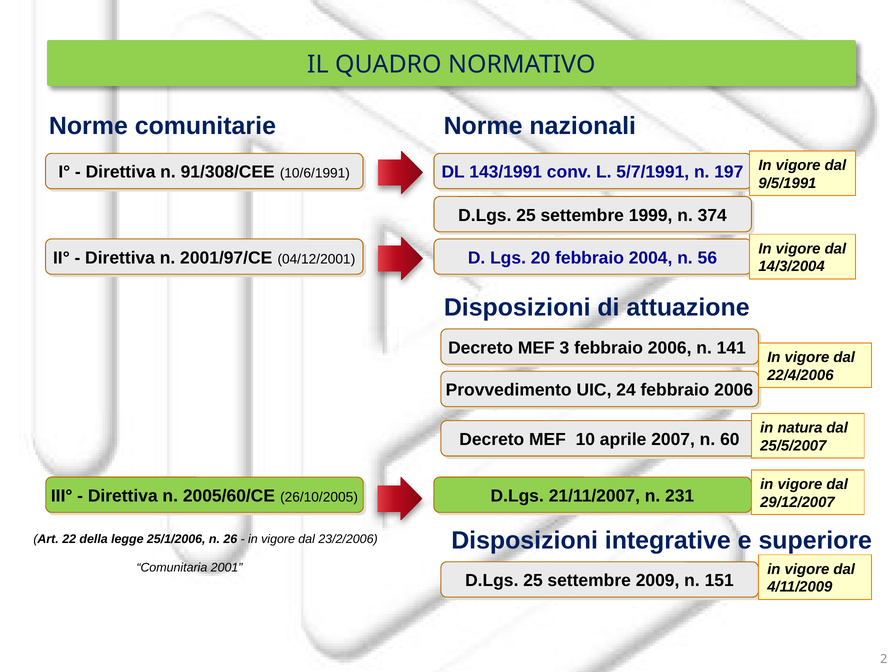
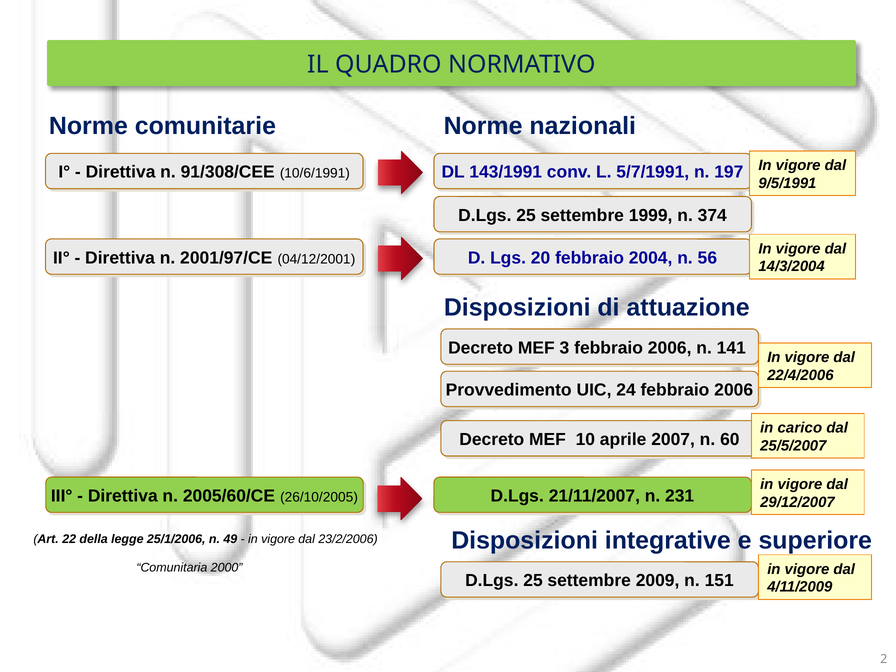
natura: natura -> carico
26: 26 -> 49
2001: 2001 -> 2000
